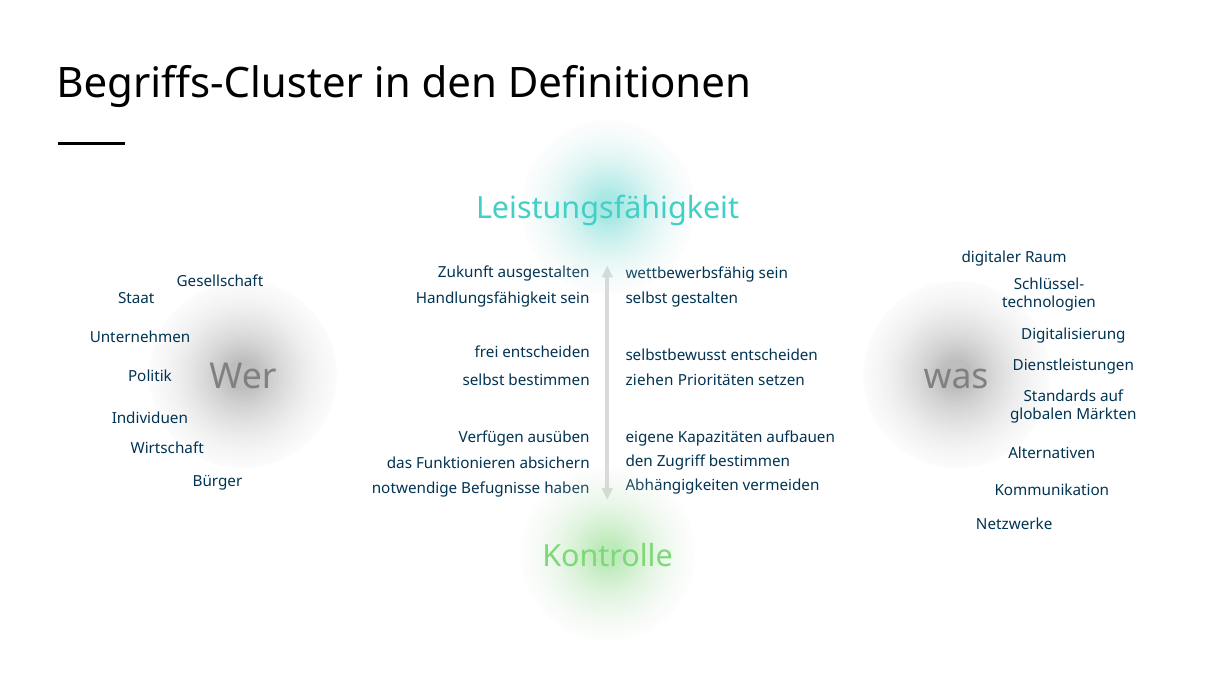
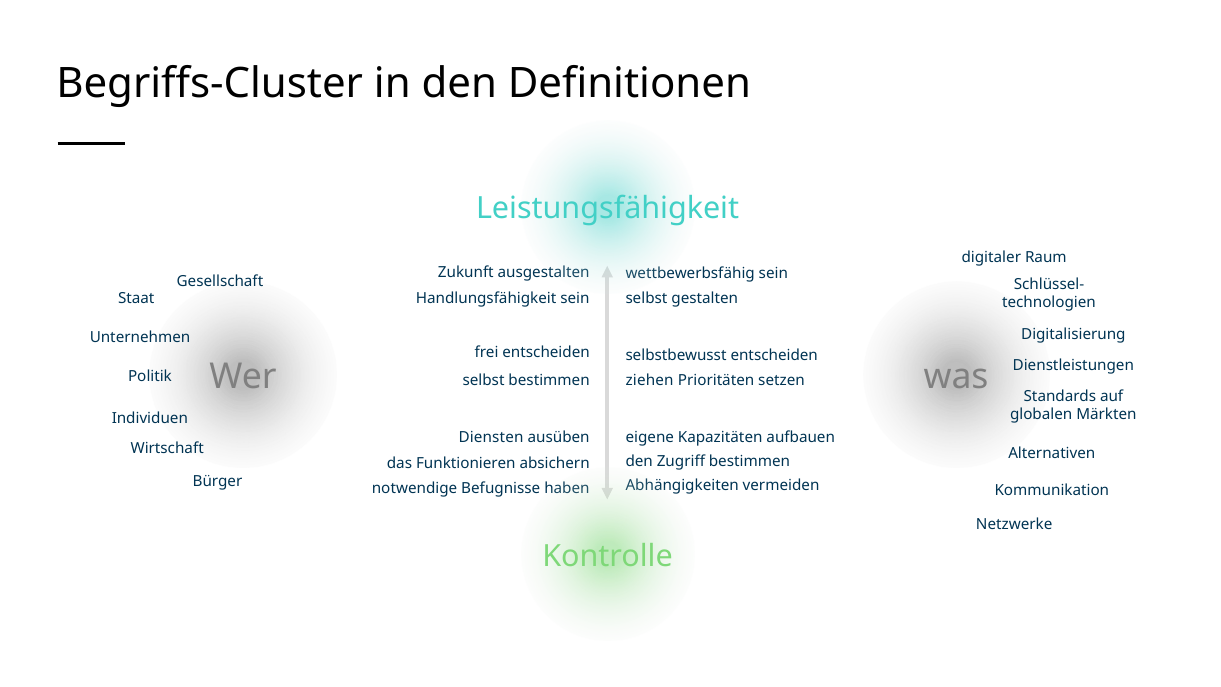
Verfügen: Verfügen -> Diensten
